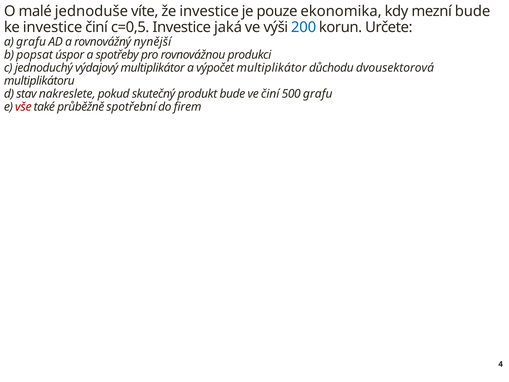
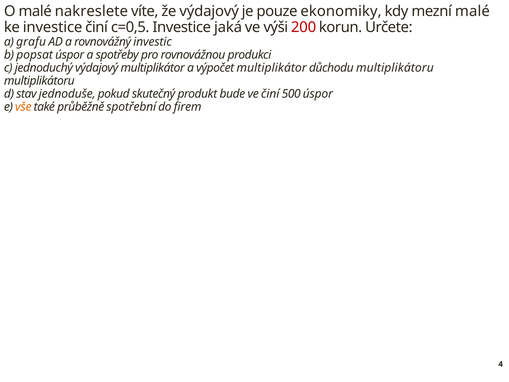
jednoduše: jednoduše -> nakreslete
že investice: investice -> výdajový
ekonomika: ekonomika -> ekonomiky
mezní bude: bude -> malé
200 colour: blue -> red
nynější: nynější -> investic
důchodu dvousektorová: dvousektorová -> multiplikátoru
nakreslete: nakreslete -> jednoduše
500 grafu: grafu -> úspor
vše colour: red -> orange
